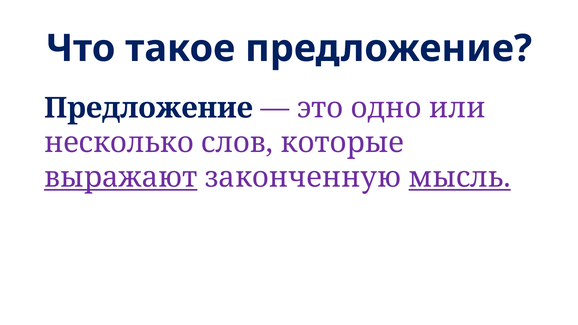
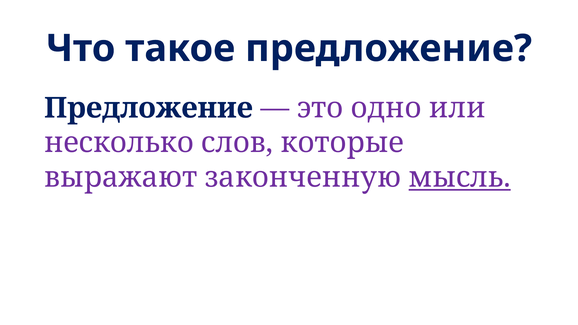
выражают underline: present -> none
